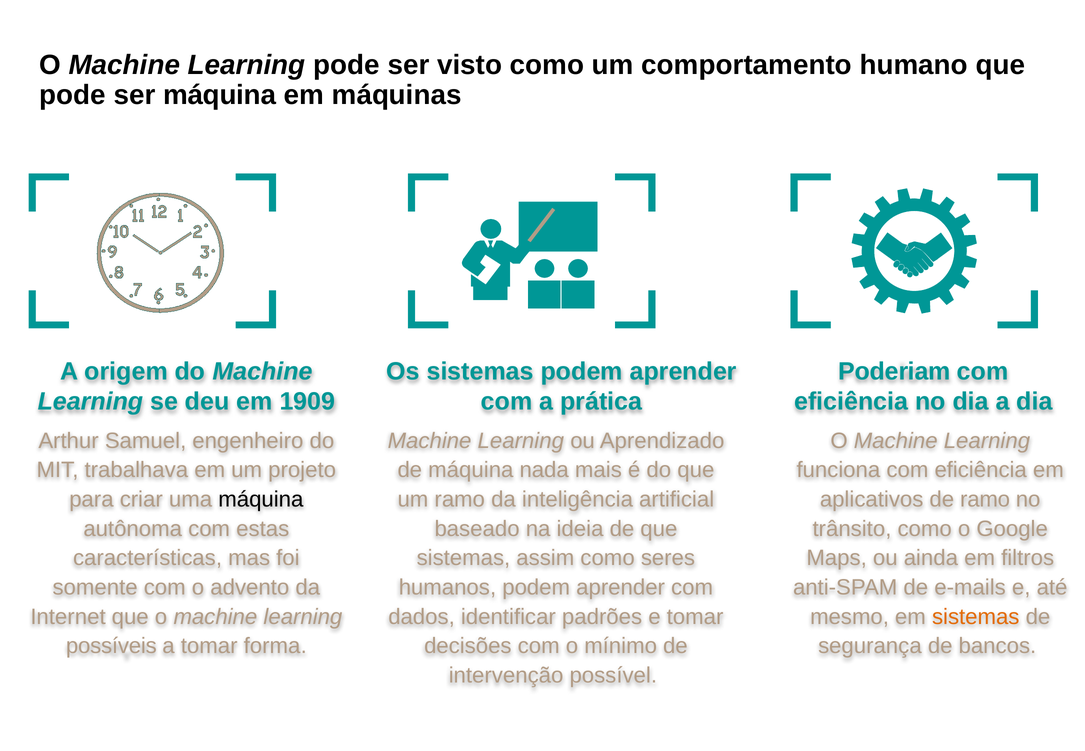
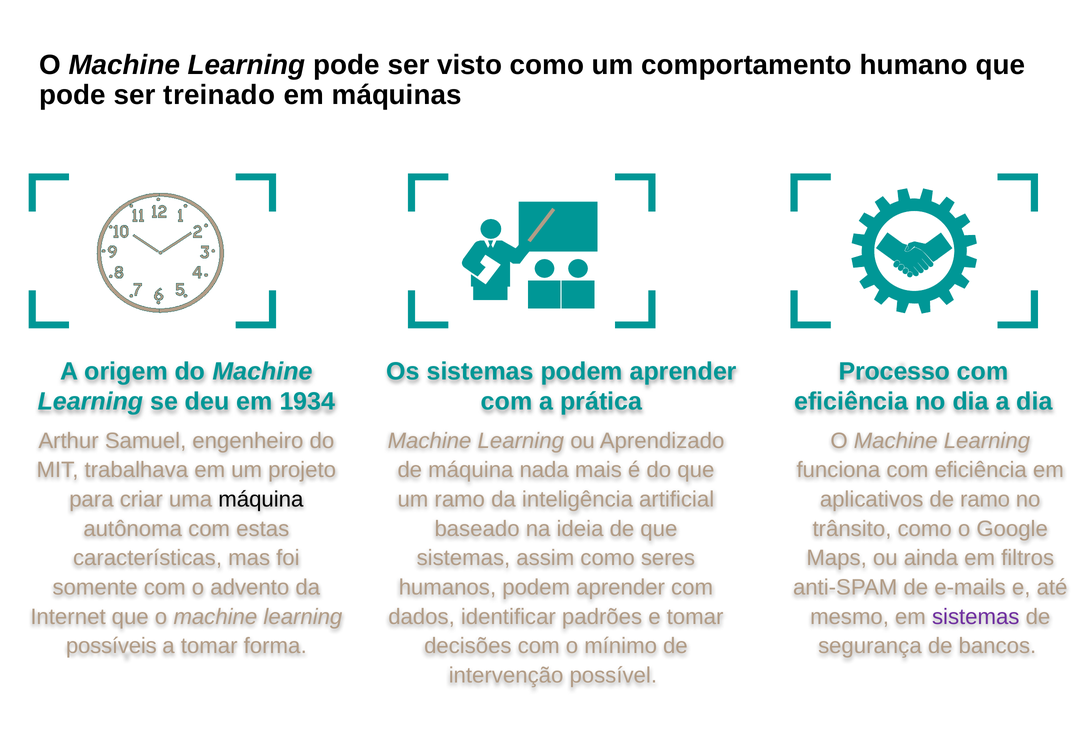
ser máquina: máquina -> treinado
Poderiam: Poderiam -> Processo
1909: 1909 -> 1934
sistemas at (976, 617) colour: orange -> purple
